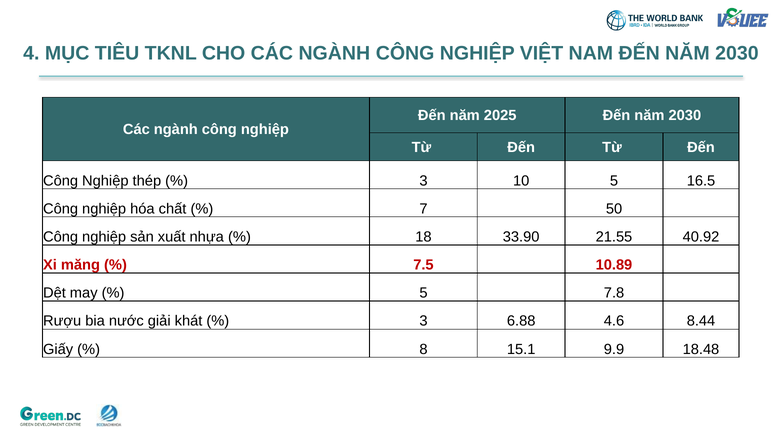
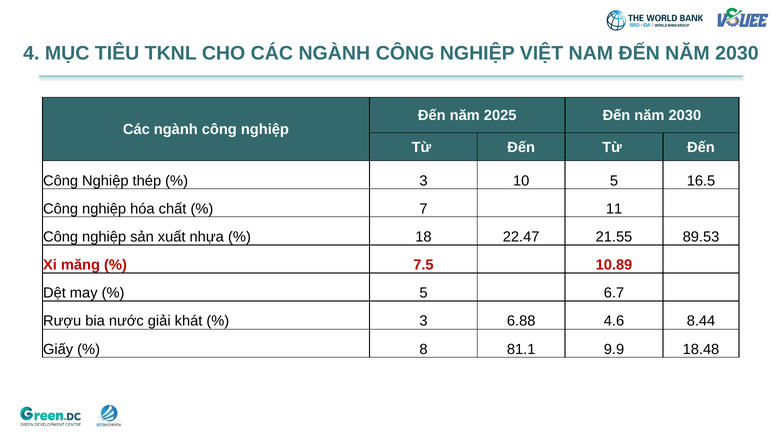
50: 50 -> 11
33.90: 33.90 -> 22.47
40.92: 40.92 -> 89.53
7.8: 7.8 -> 6.7
15.1: 15.1 -> 81.1
